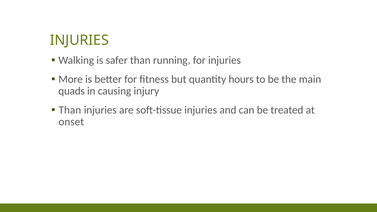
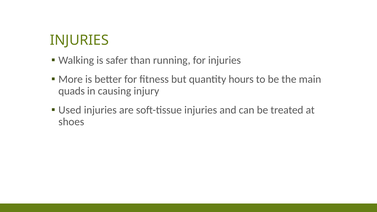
Than at (70, 110): Than -> Used
onset: onset -> shoes
